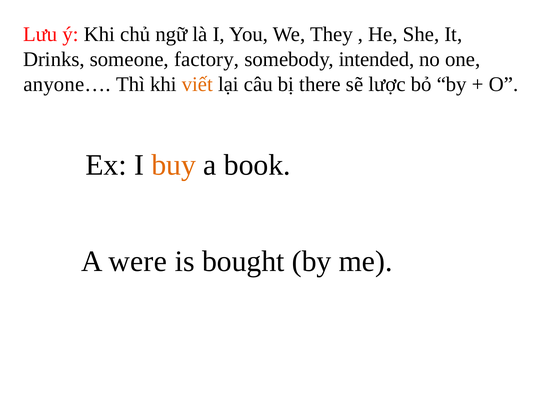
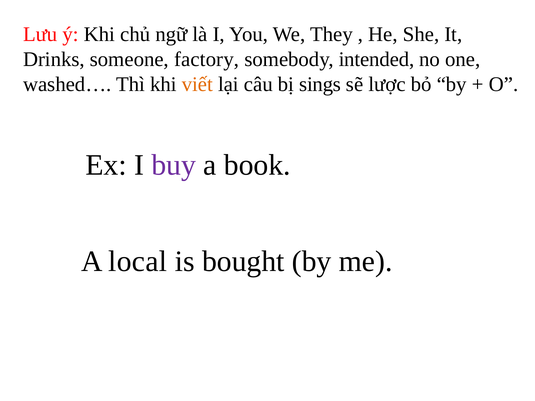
anyone…: anyone… -> washed…
there: there -> sings
buy colour: orange -> purple
were: were -> local
